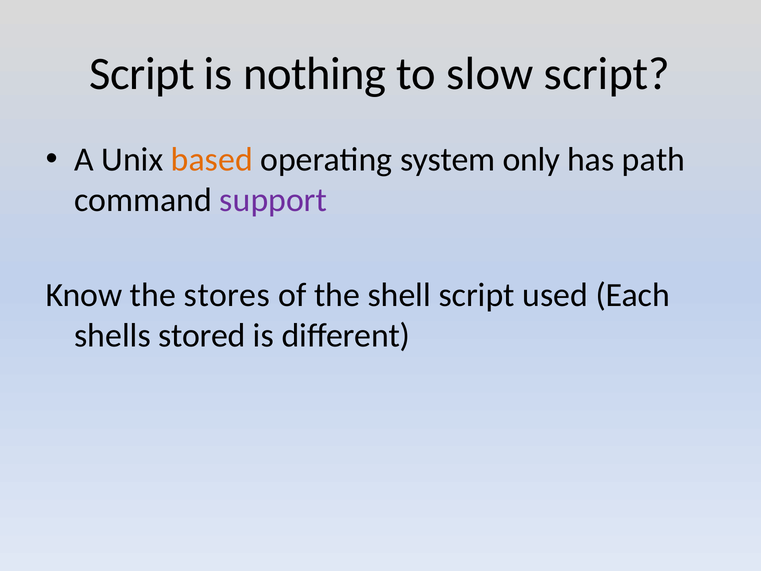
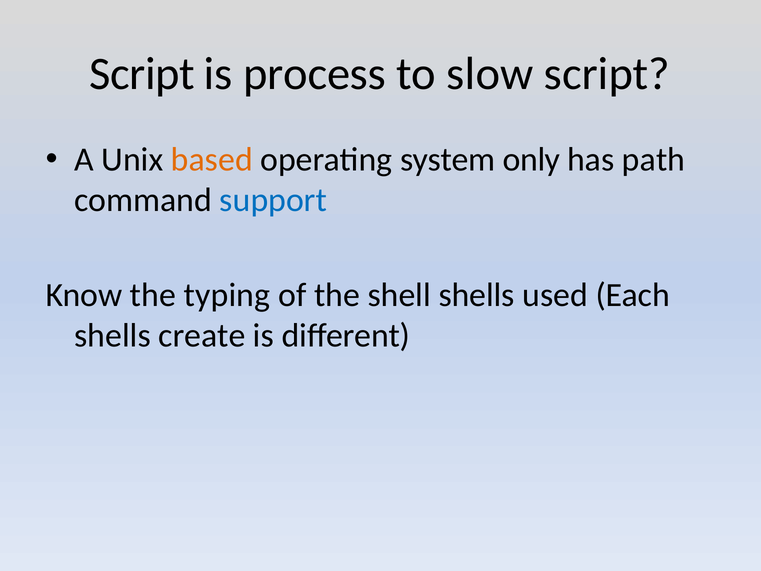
nothing: nothing -> process
support colour: purple -> blue
stores: stores -> typing
shell script: script -> shells
stored: stored -> create
